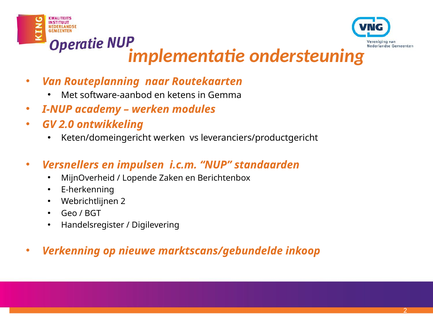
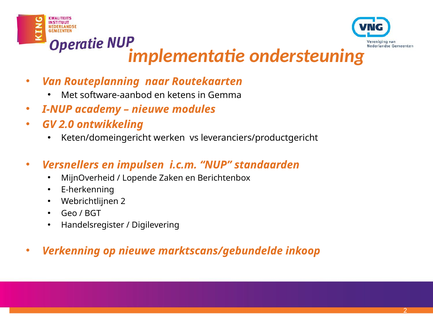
werken at (150, 109): werken -> nieuwe
